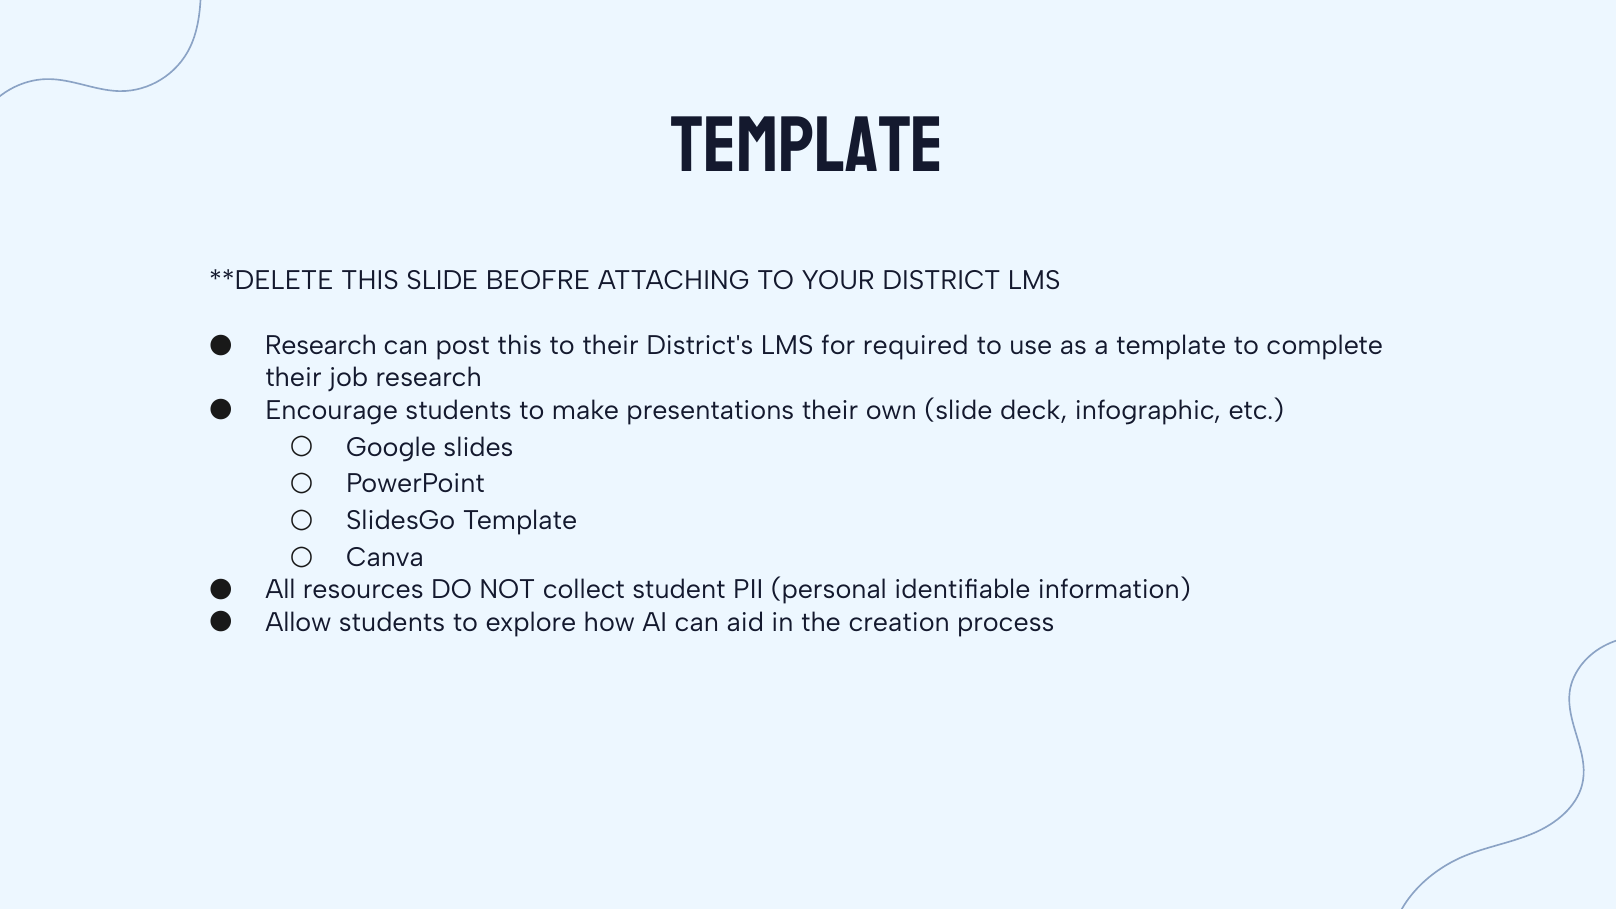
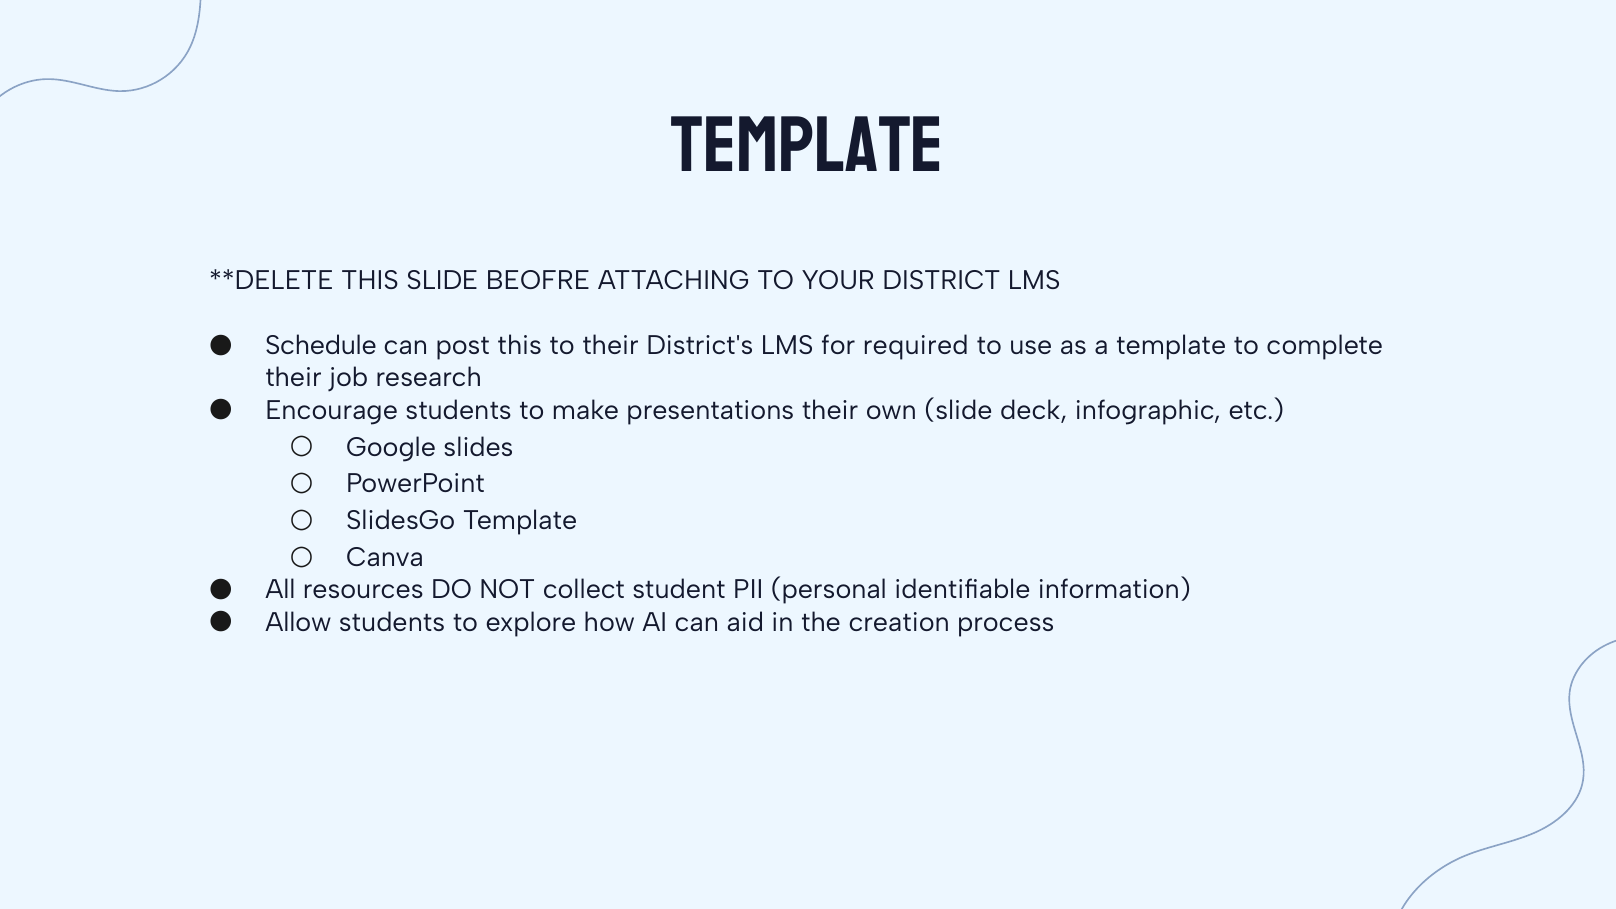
Research at (321, 346): Research -> Schedule
